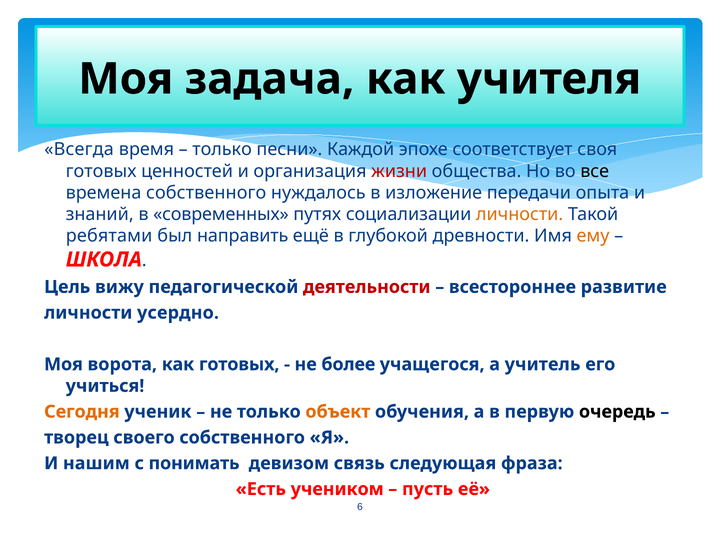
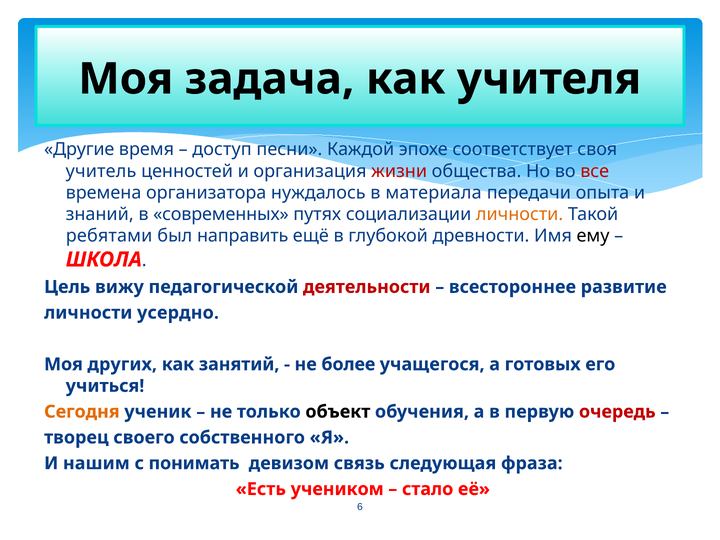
Всегда: Всегда -> Другие
только at (222, 150): только -> доступ
готовых at (101, 171): готовых -> учитель
все colour: black -> red
времена собственного: собственного -> организатора
изложение: изложение -> материала
ему colour: orange -> black
ворота: ворота -> других
как готовых: готовых -> занятий
учитель: учитель -> готовых
объект colour: orange -> black
очередь colour: black -> red
пусть: пусть -> стало
